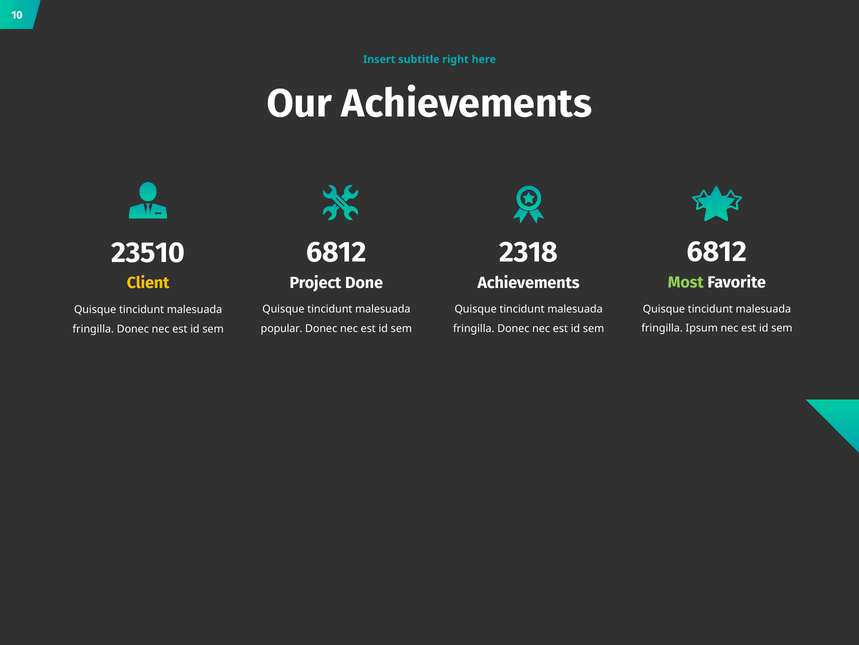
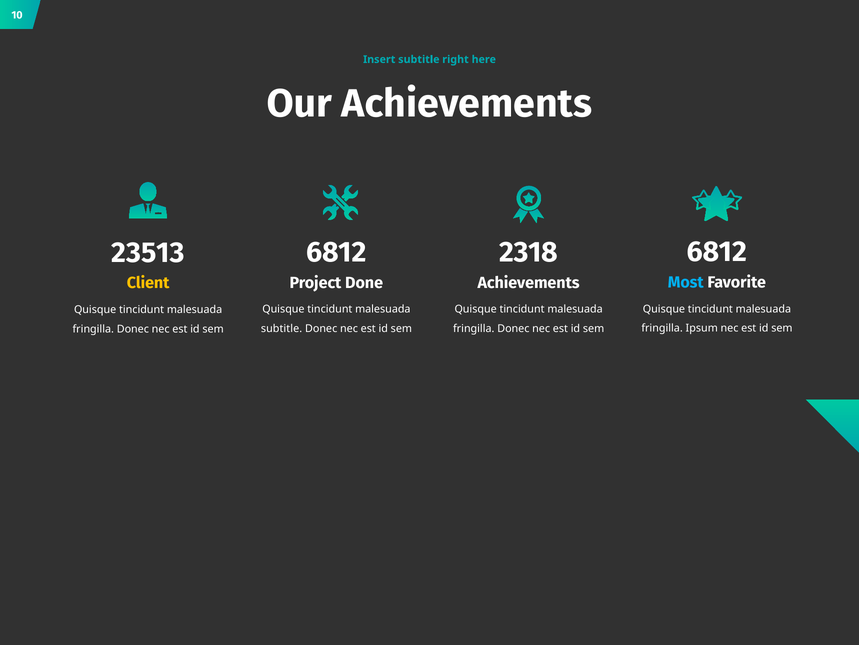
23510: 23510 -> 23513
Most colour: light green -> light blue
popular at (282, 328): popular -> subtitle
